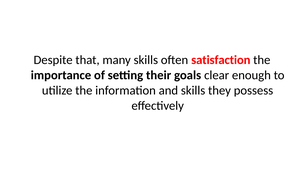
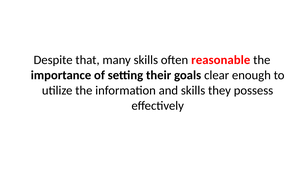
satisfaction: satisfaction -> reasonable
